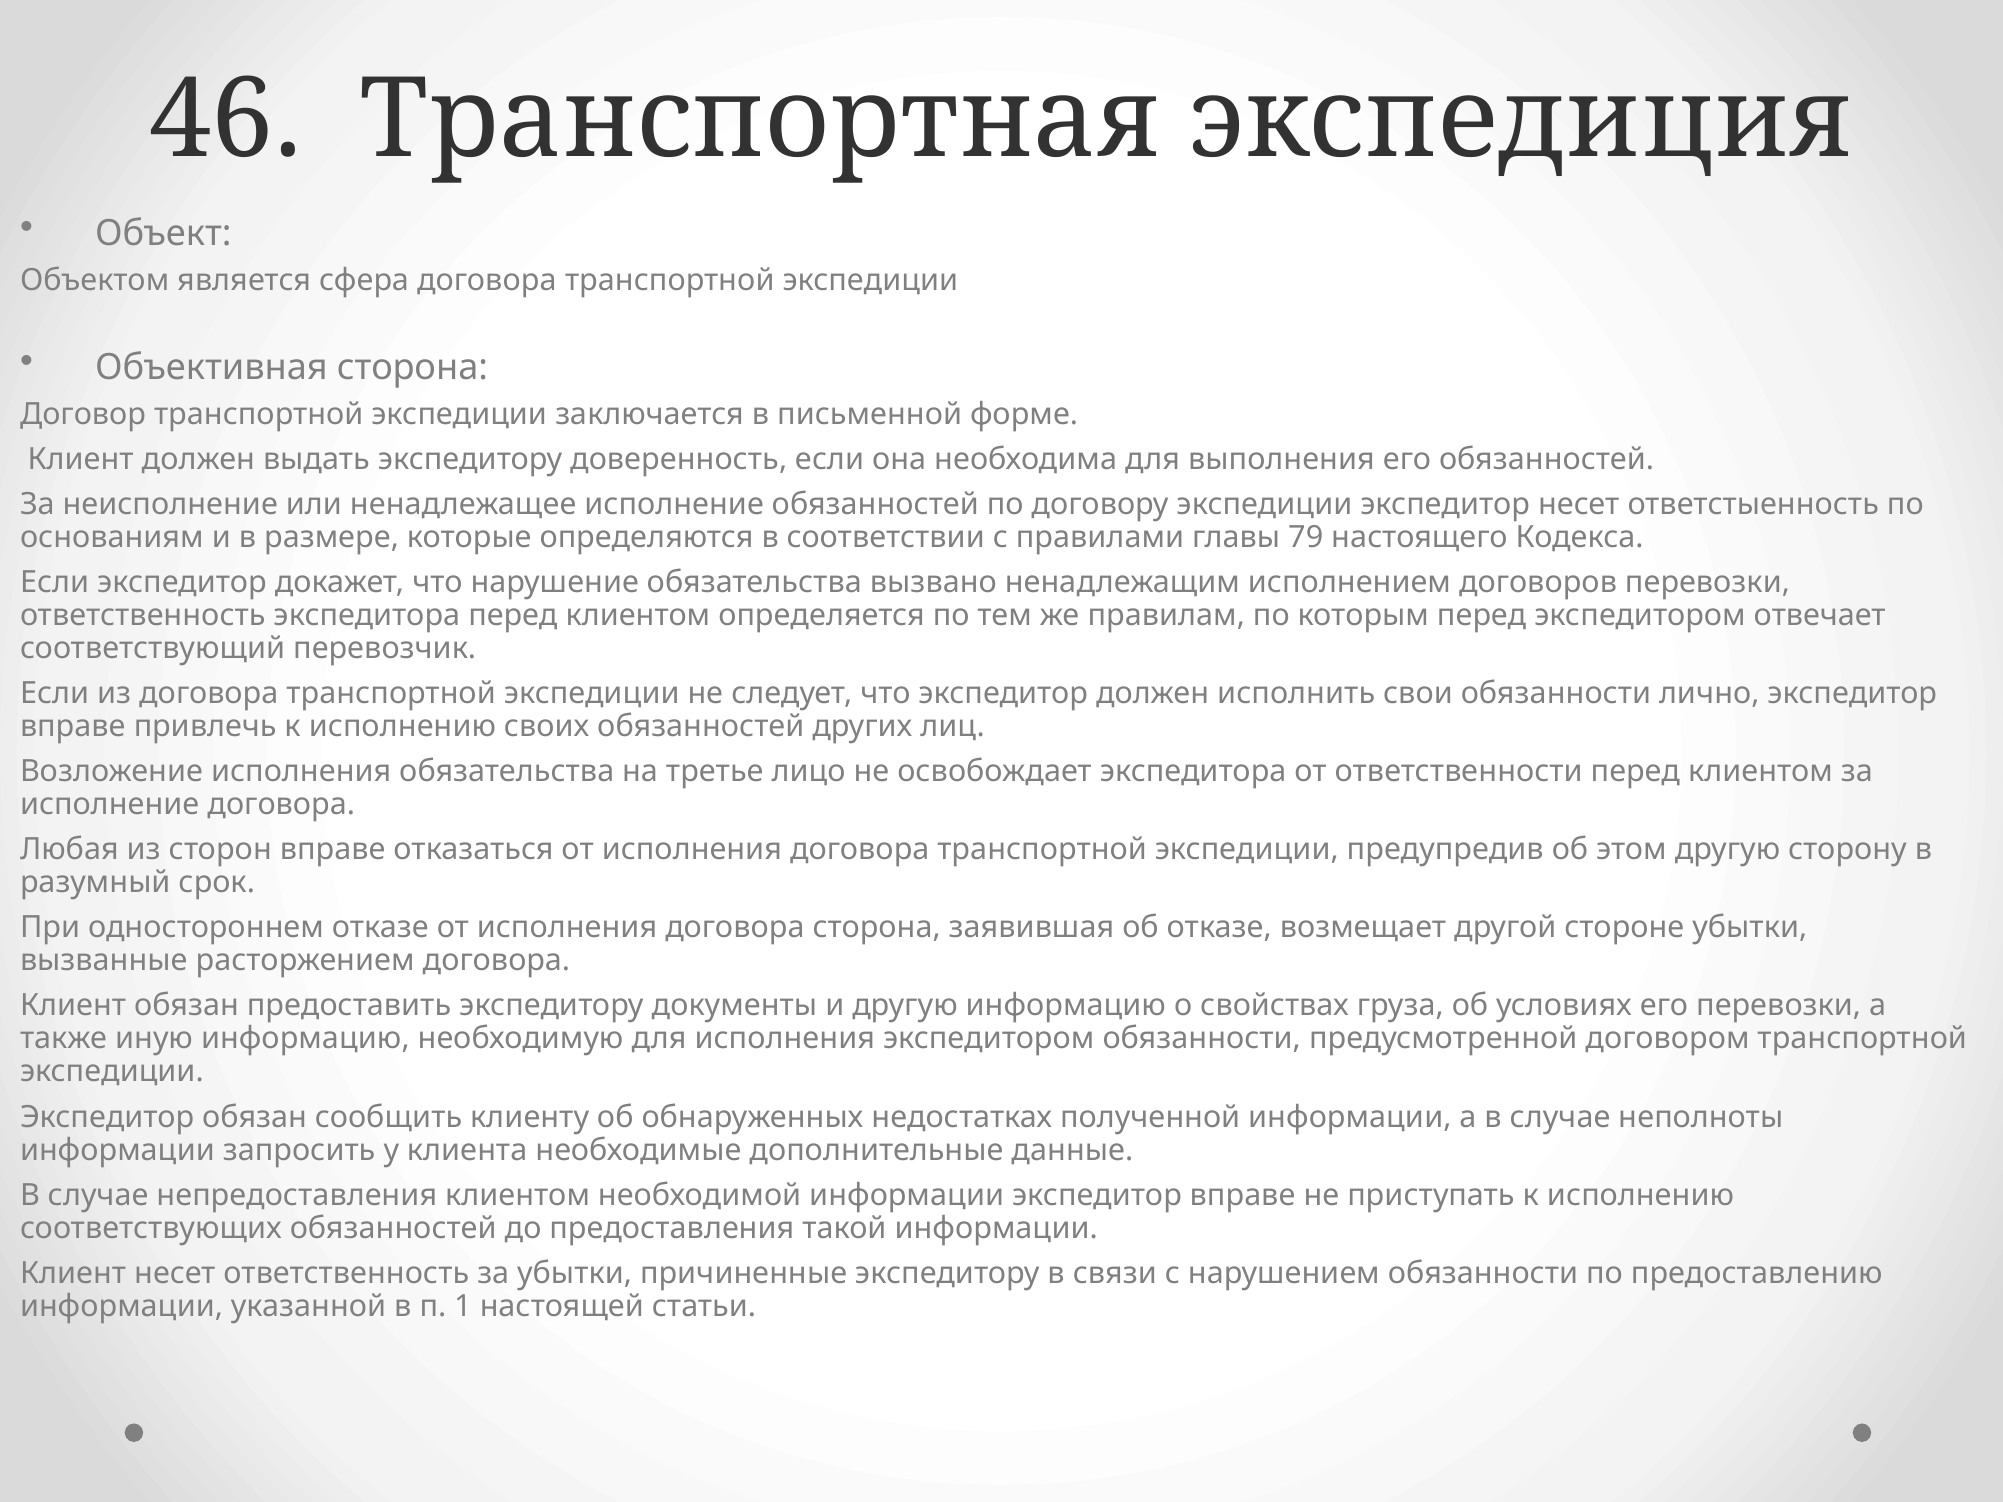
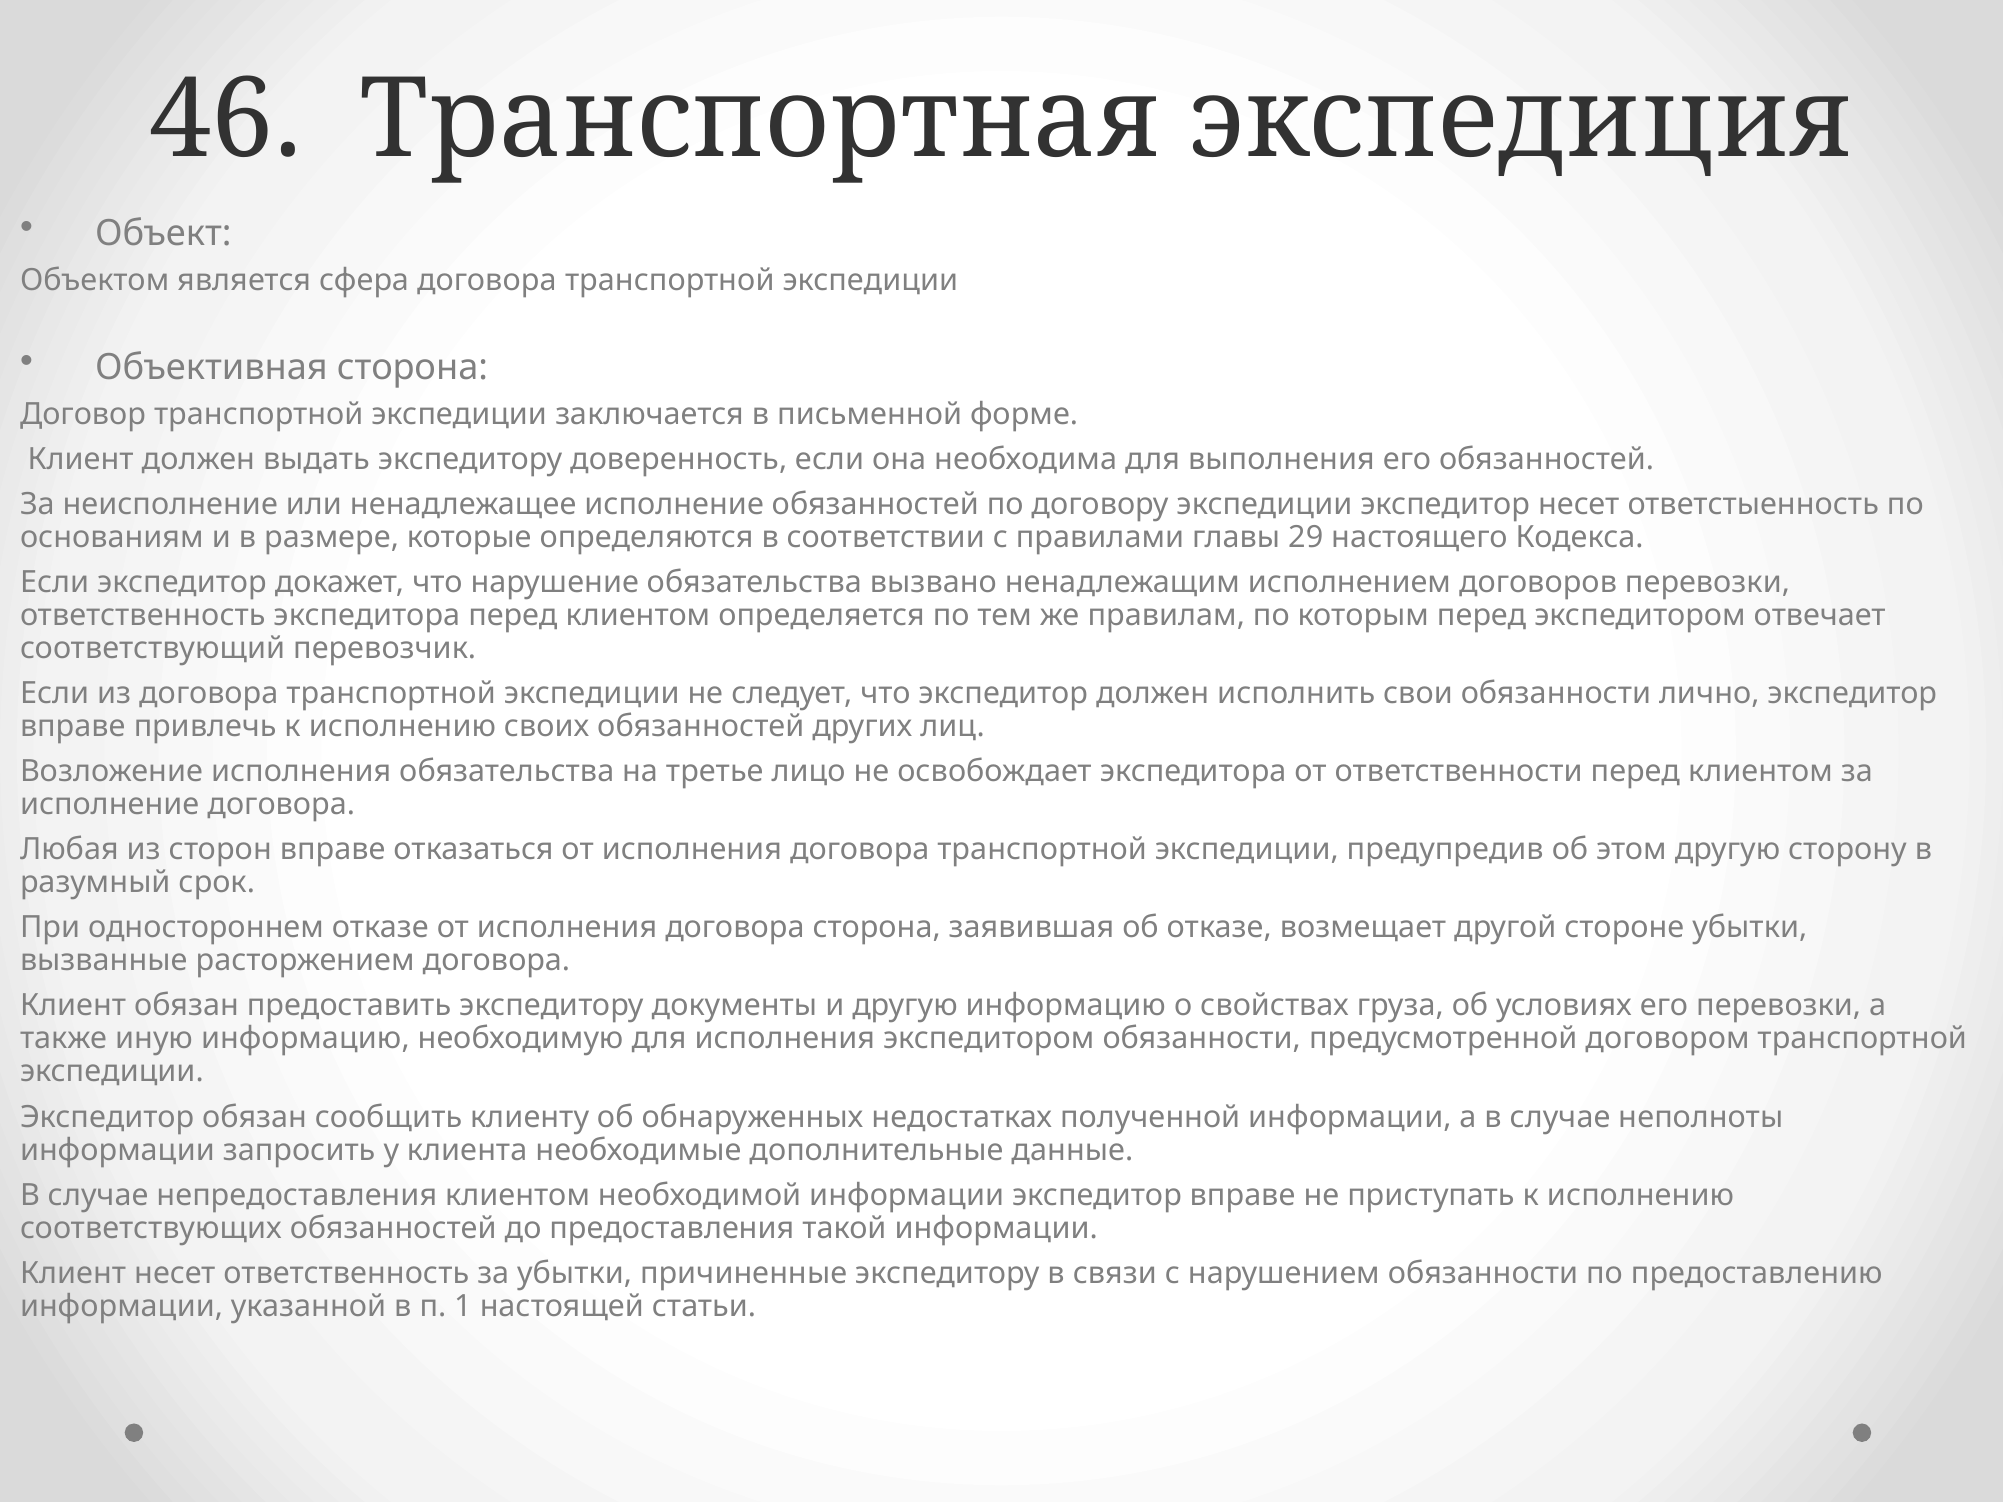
79: 79 -> 29
